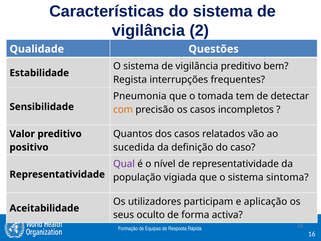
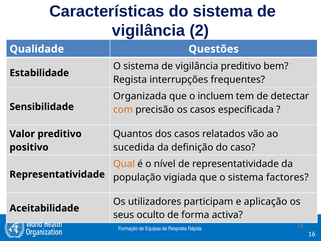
Pneumonia: Pneumonia -> Organizada
tomada: tomada -> incluem
incompletos: incompletos -> especificada
Qual colour: purple -> orange
sintoma: sintoma -> factores
